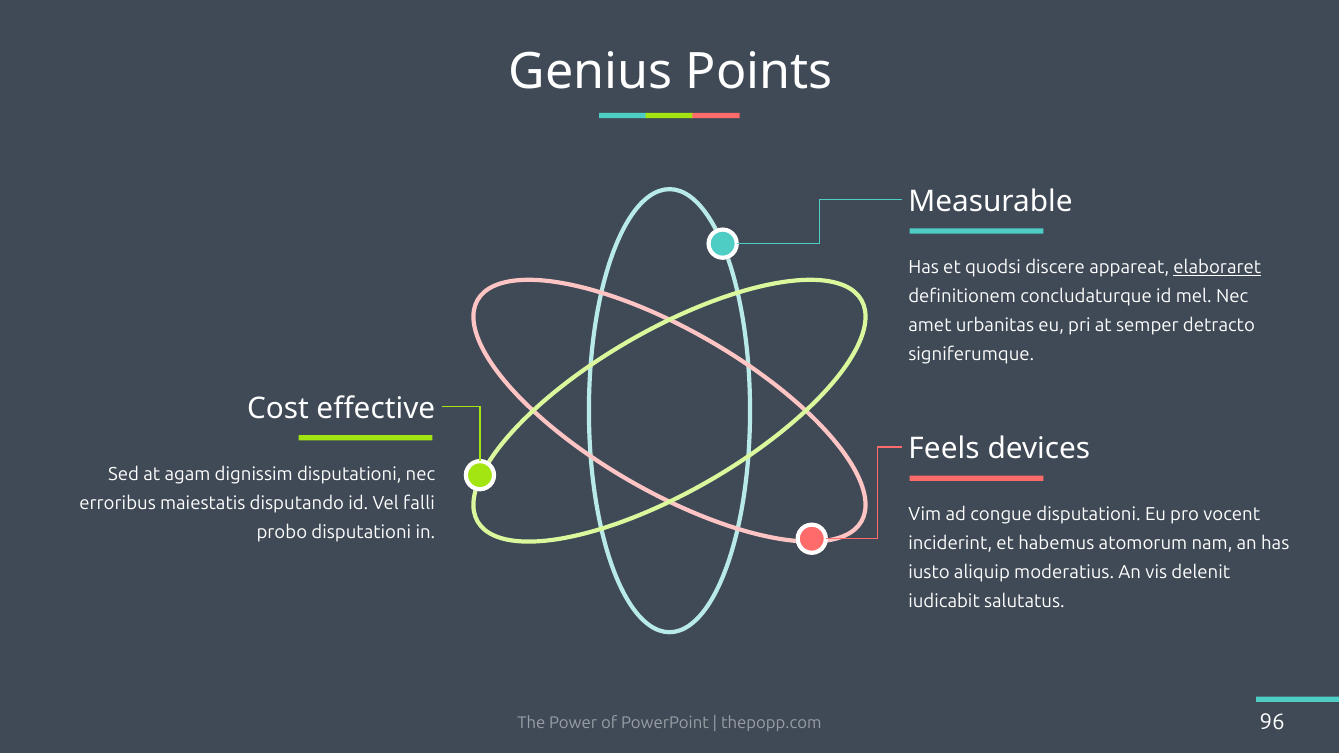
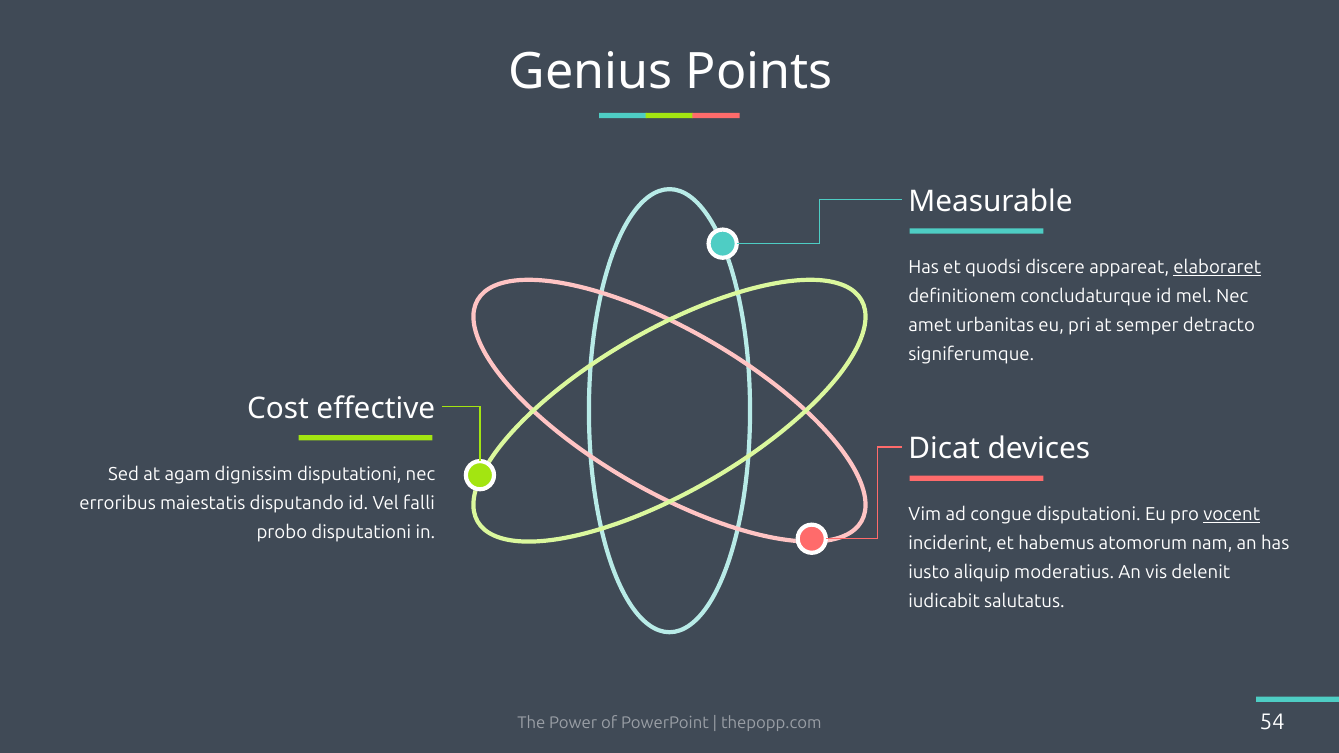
Feels: Feels -> Dicat
vocent underline: none -> present
96: 96 -> 54
